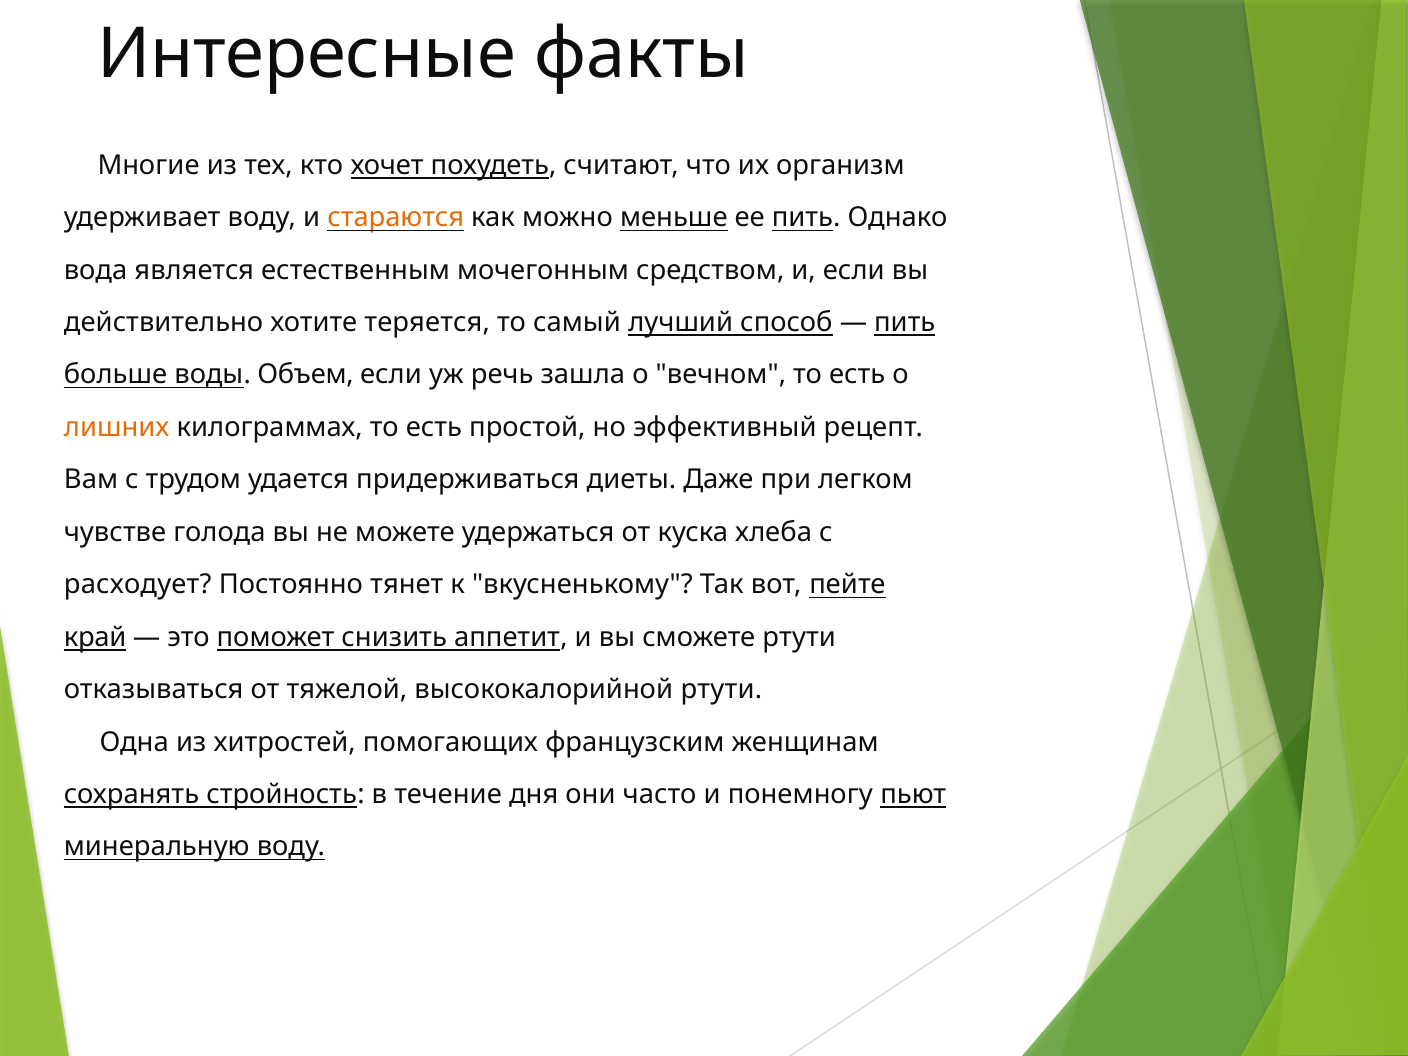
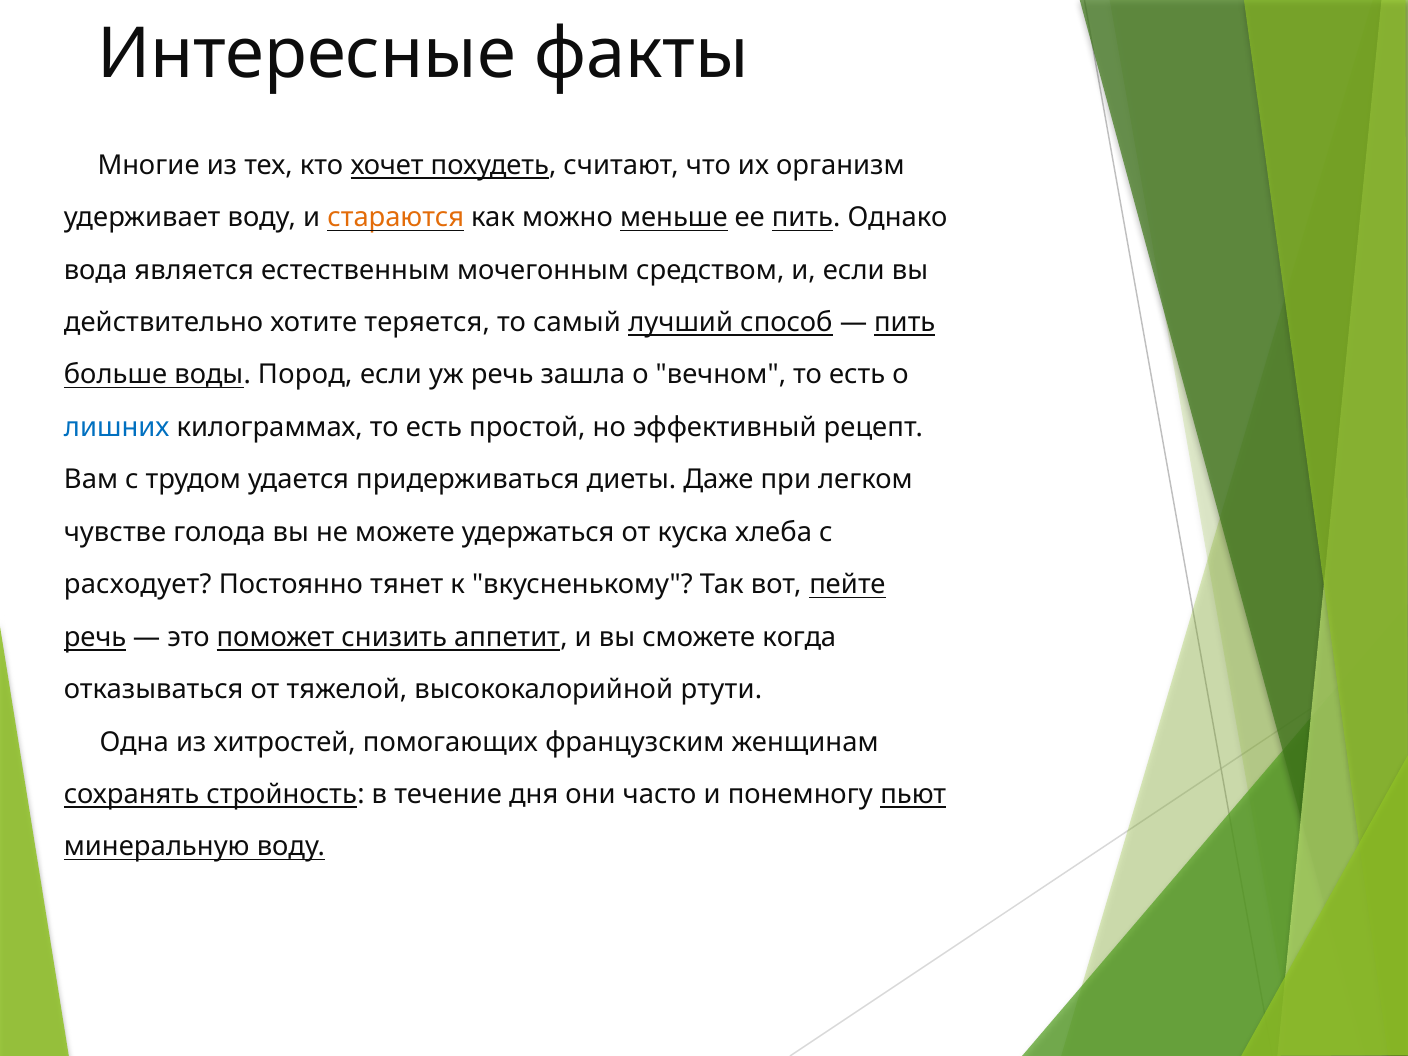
Объем: Объем -> Пород
лишних colour: orange -> blue
край at (95, 637): край -> речь
сможете ртути: ртути -> когда
